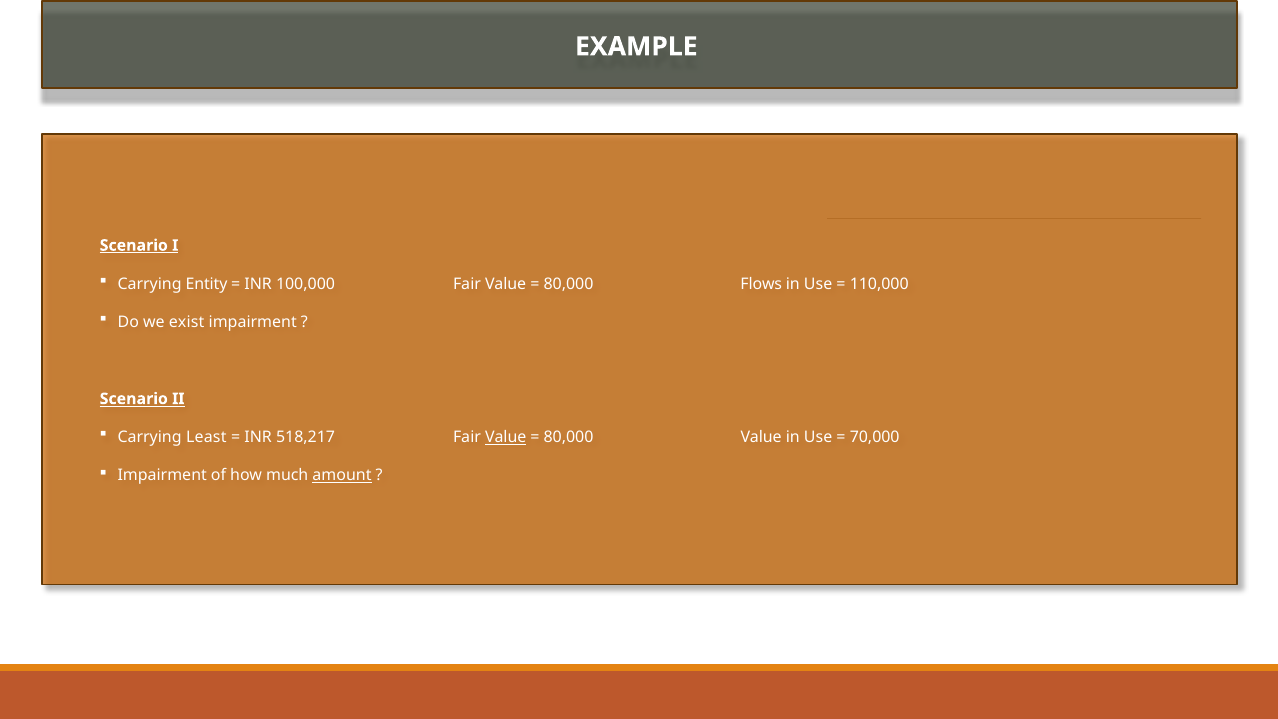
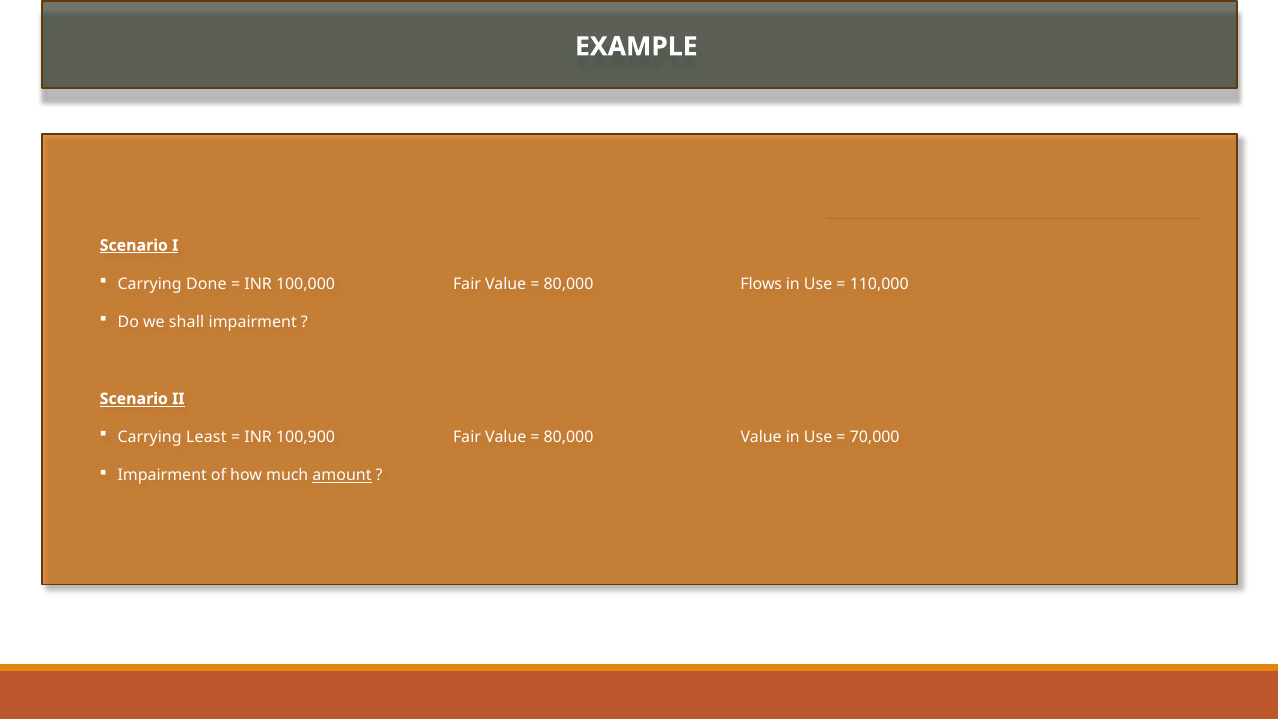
Entity: Entity -> Done
exist: exist -> shall
518,217: 518,217 -> 100,900
Value at (506, 437) underline: present -> none
